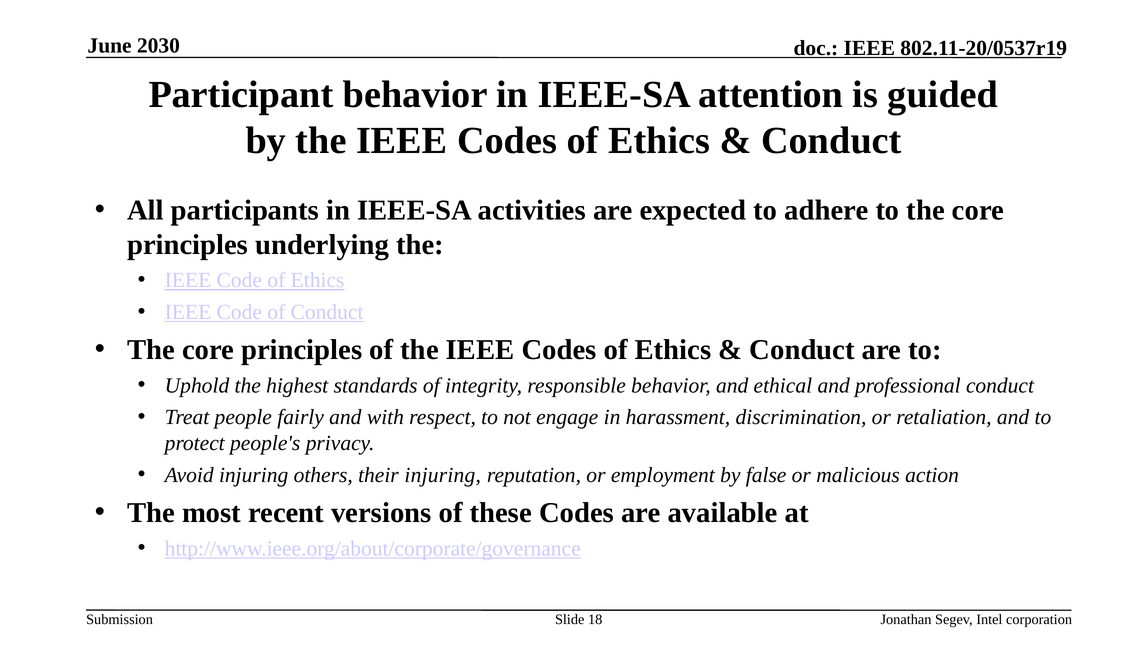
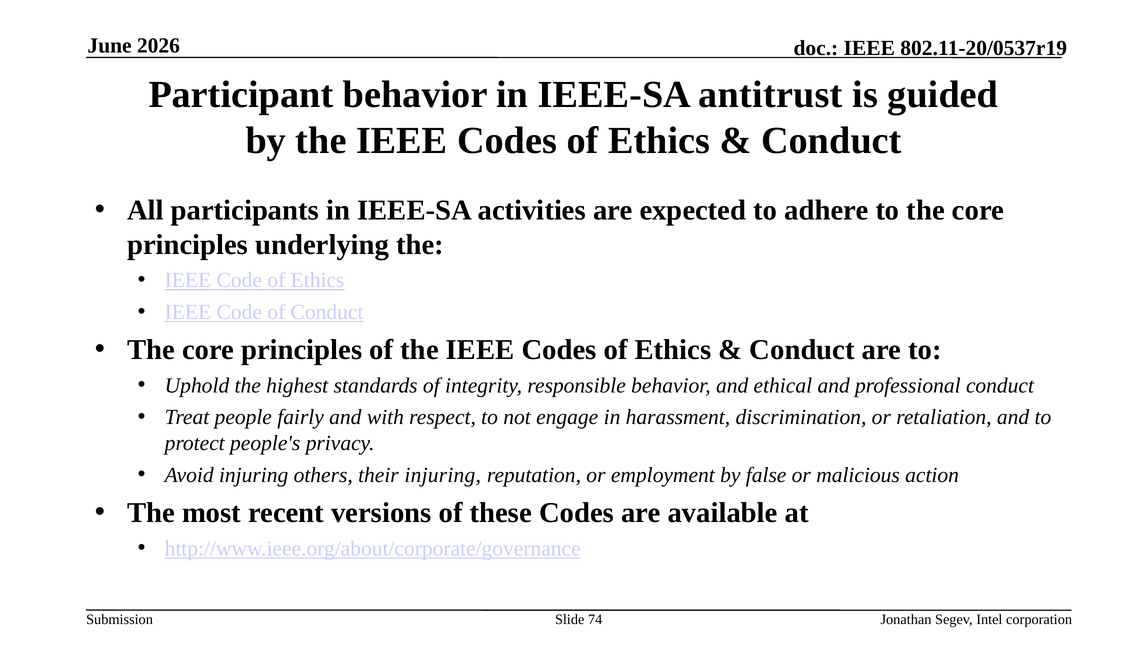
2030: 2030 -> 2026
attention: attention -> antitrust
18: 18 -> 74
